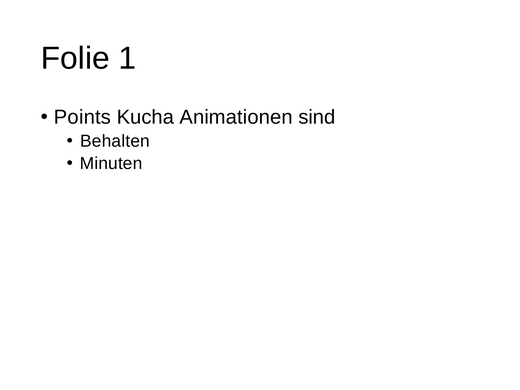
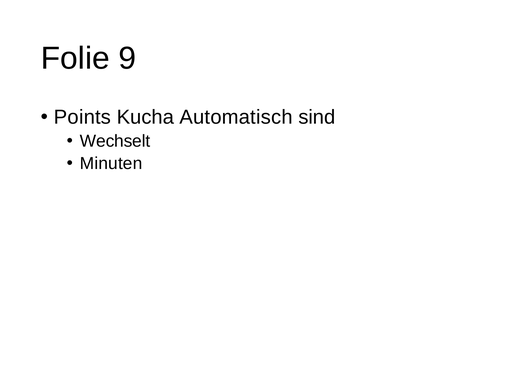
1: 1 -> 9
Animationen: Animationen -> Automatisch
Behalten: Behalten -> Wechselt
